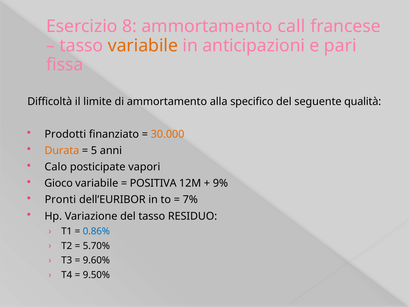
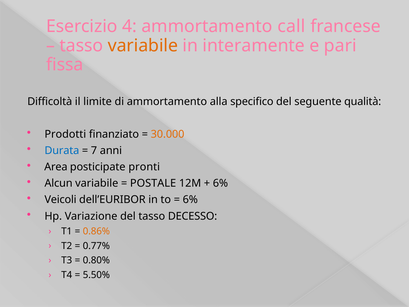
8: 8 -> 4
anticipazioni: anticipazioni -> interamente
Durata colour: orange -> blue
5: 5 -> 7
Calo: Calo -> Area
vapori: vapori -> pronti
Gioco: Gioco -> Alcun
POSITIVA: POSITIVA -> POSTALE
9% at (220, 183): 9% -> 6%
Pronti: Pronti -> Veicoli
7% at (190, 200): 7% -> 6%
RESIDUO: RESIDUO -> DECESSO
0.86% colour: blue -> orange
5.70%: 5.70% -> 0.77%
9.60%: 9.60% -> 0.80%
9.50%: 9.50% -> 5.50%
